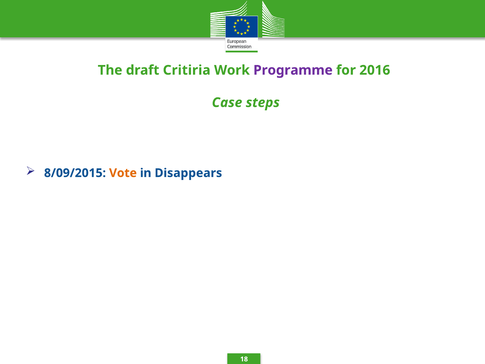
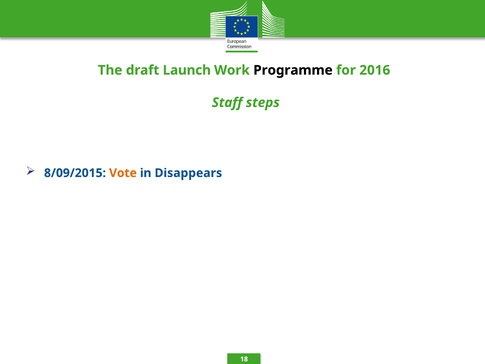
Critiria: Critiria -> Launch
Programme colour: purple -> black
Case: Case -> Staff
